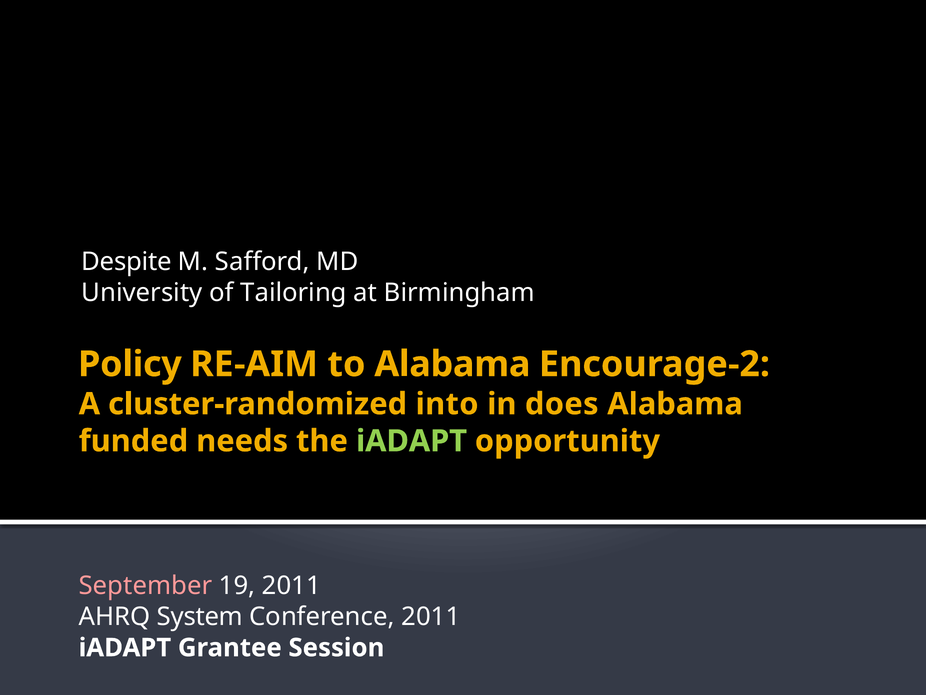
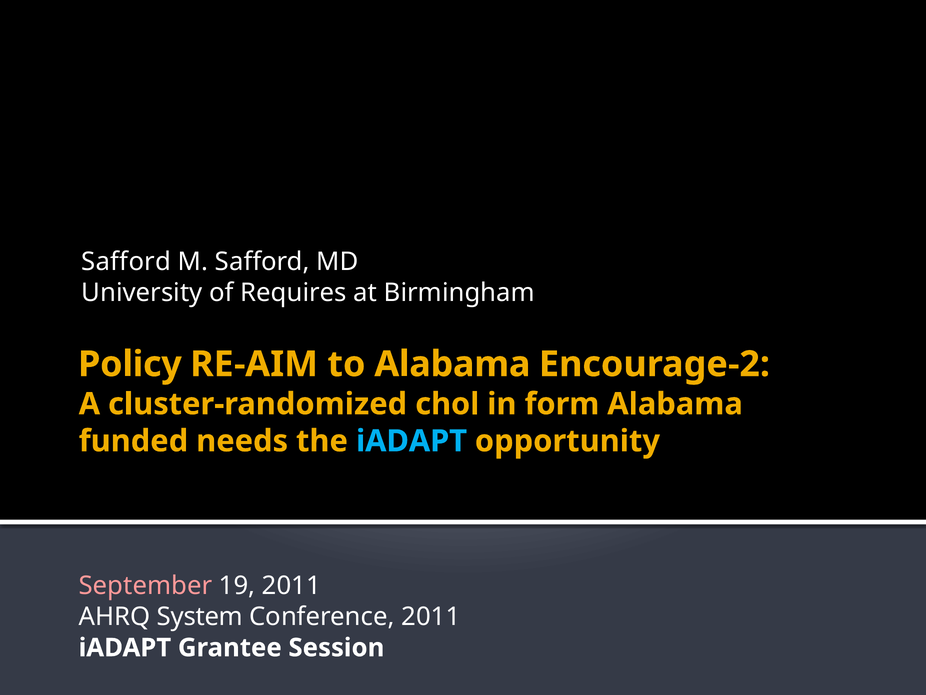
Despite at (126, 262): Despite -> Safford
Tailoring: Tailoring -> Requires
into: into -> chol
does: does -> form
iADAPT at (411, 441) colour: light green -> light blue
